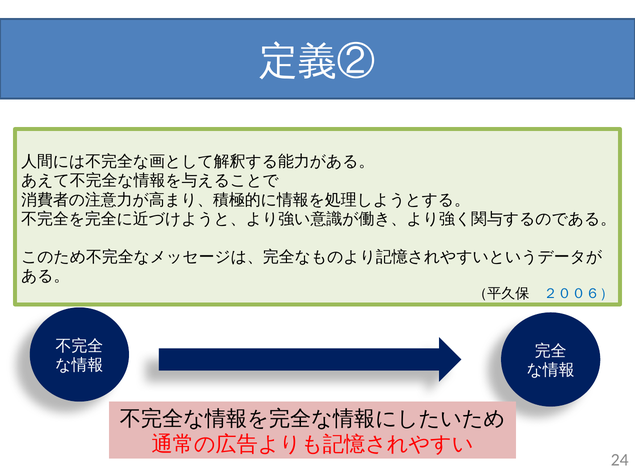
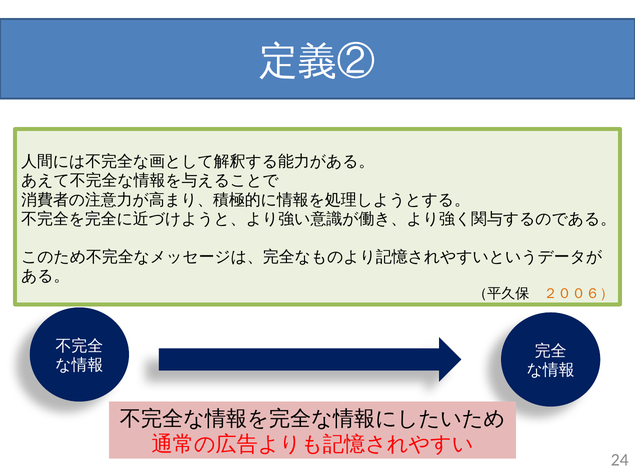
２００６） colour: blue -> orange
